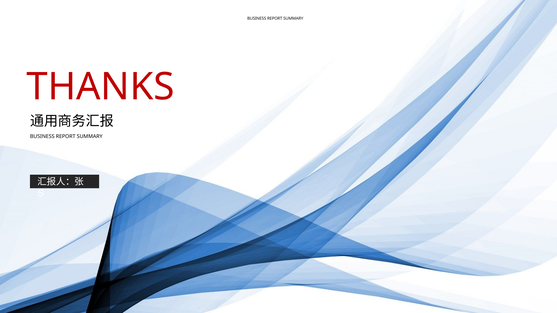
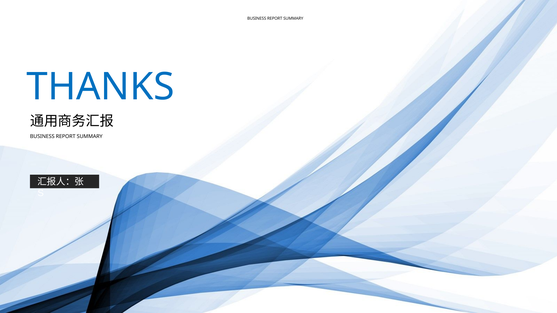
THANKS colour: red -> blue
